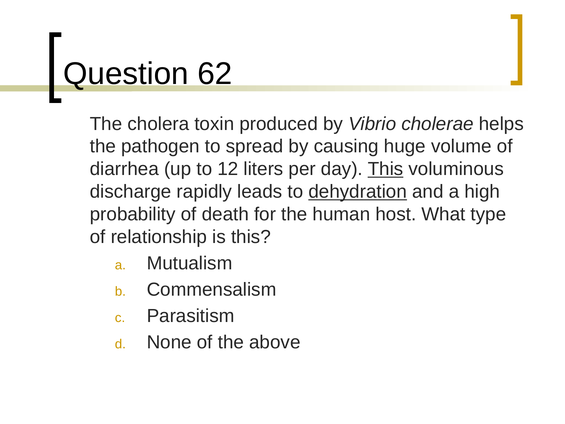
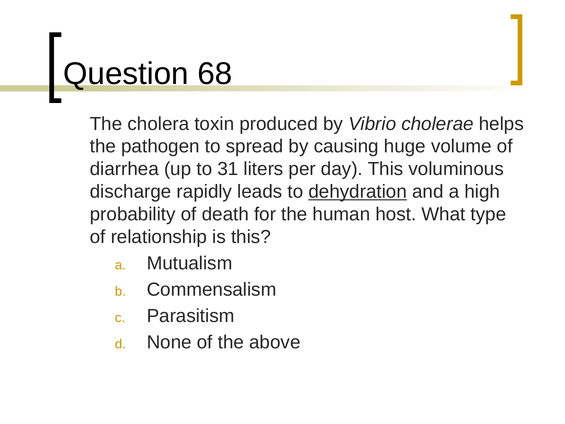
62: 62 -> 68
12: 12 -> 31
This at (386, 169) underline: present -> none
